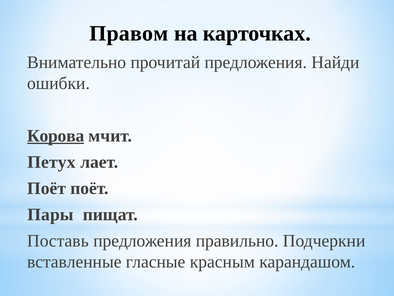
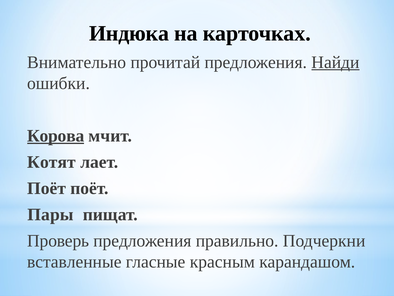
Правом: Правом -> Индюка
Найди underline: none -> present
Петух: Петух -> Котят
Поставь: Поставь -> Проверь
